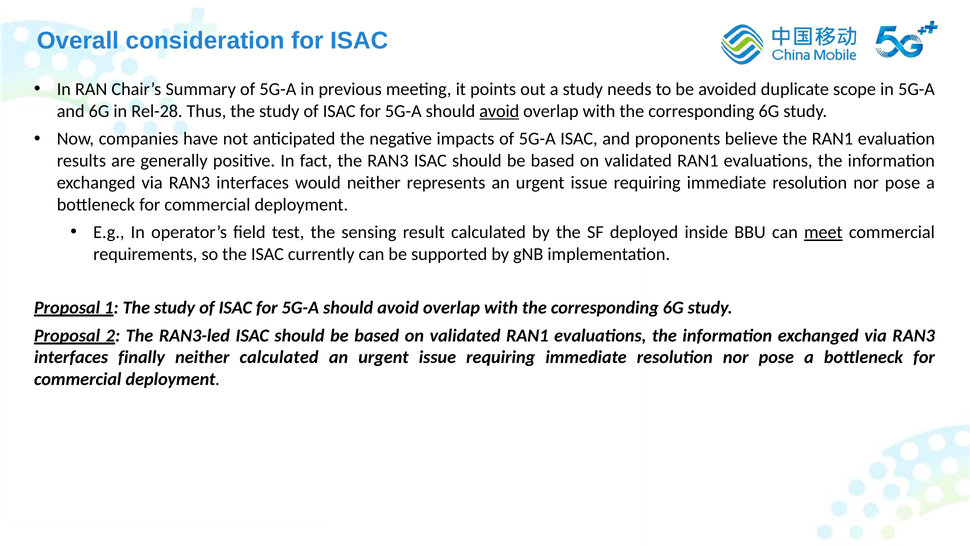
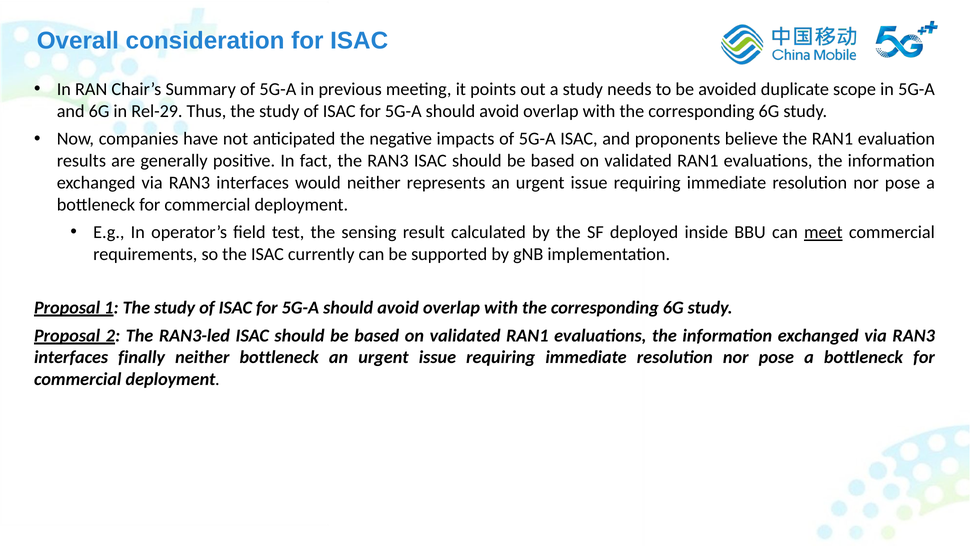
Rel-28: Rel-28 -> Rel-29
avoid at (499, 111) underline: present -> none
neither calculated: calculated -> bottleneck
